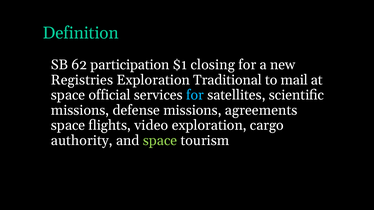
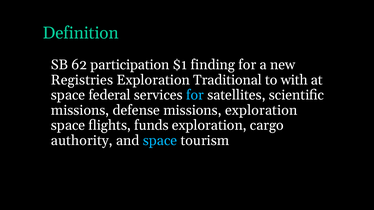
closing: closing -> finding
mail: mail -> with
official: official -> federal
missions agreements: agreements -> exploration
video: video -> funds
space at (160, 141) colour: light green -> light blue
